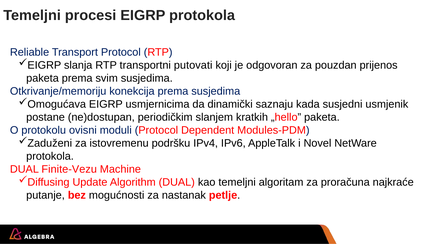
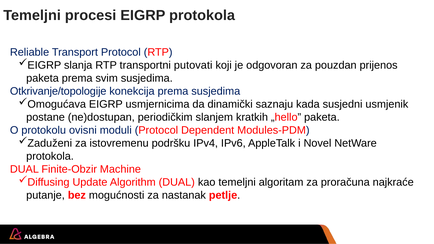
Otkrivanje/memoriju: Otkrivanje/memoriju -> Otkrivanje/topologije
Finite-Vezu: Finite-Vezu -> Finite-Obzir
